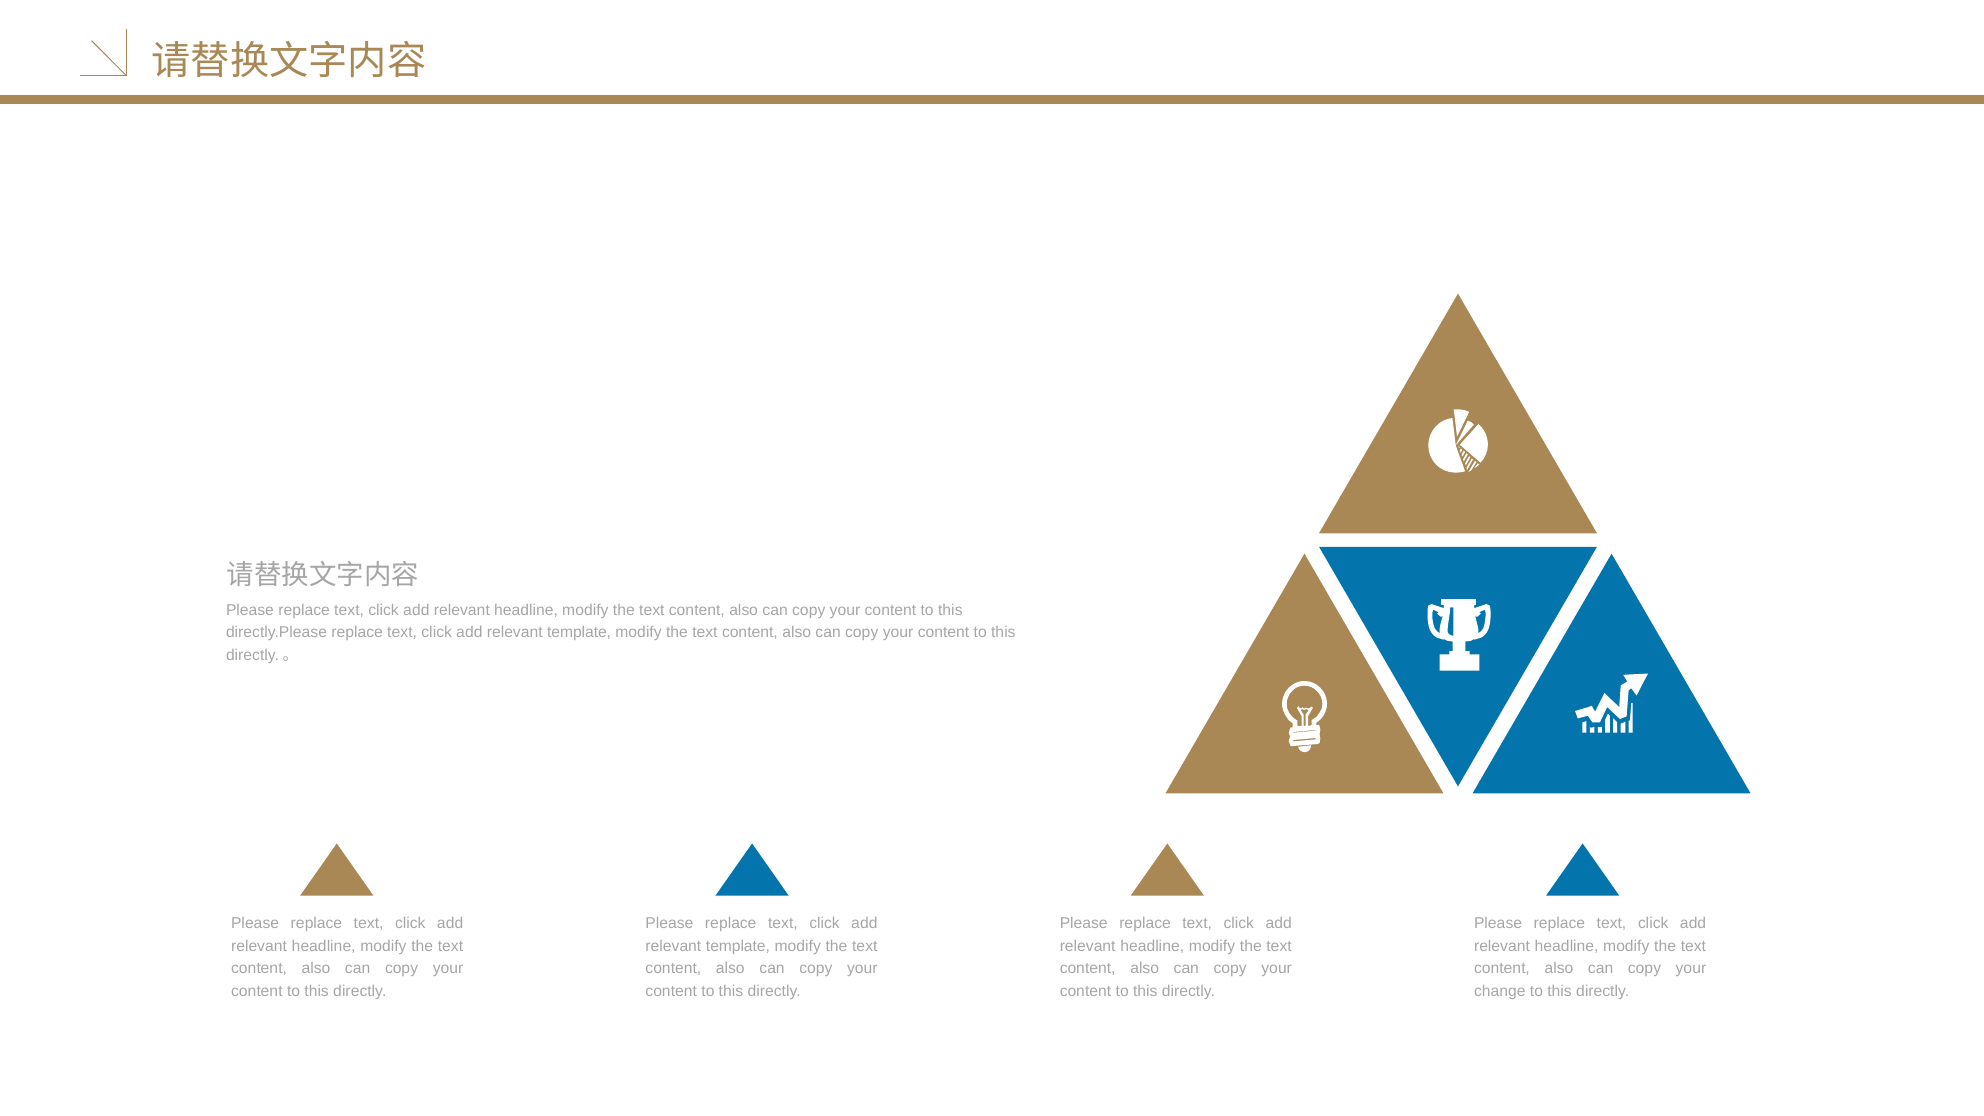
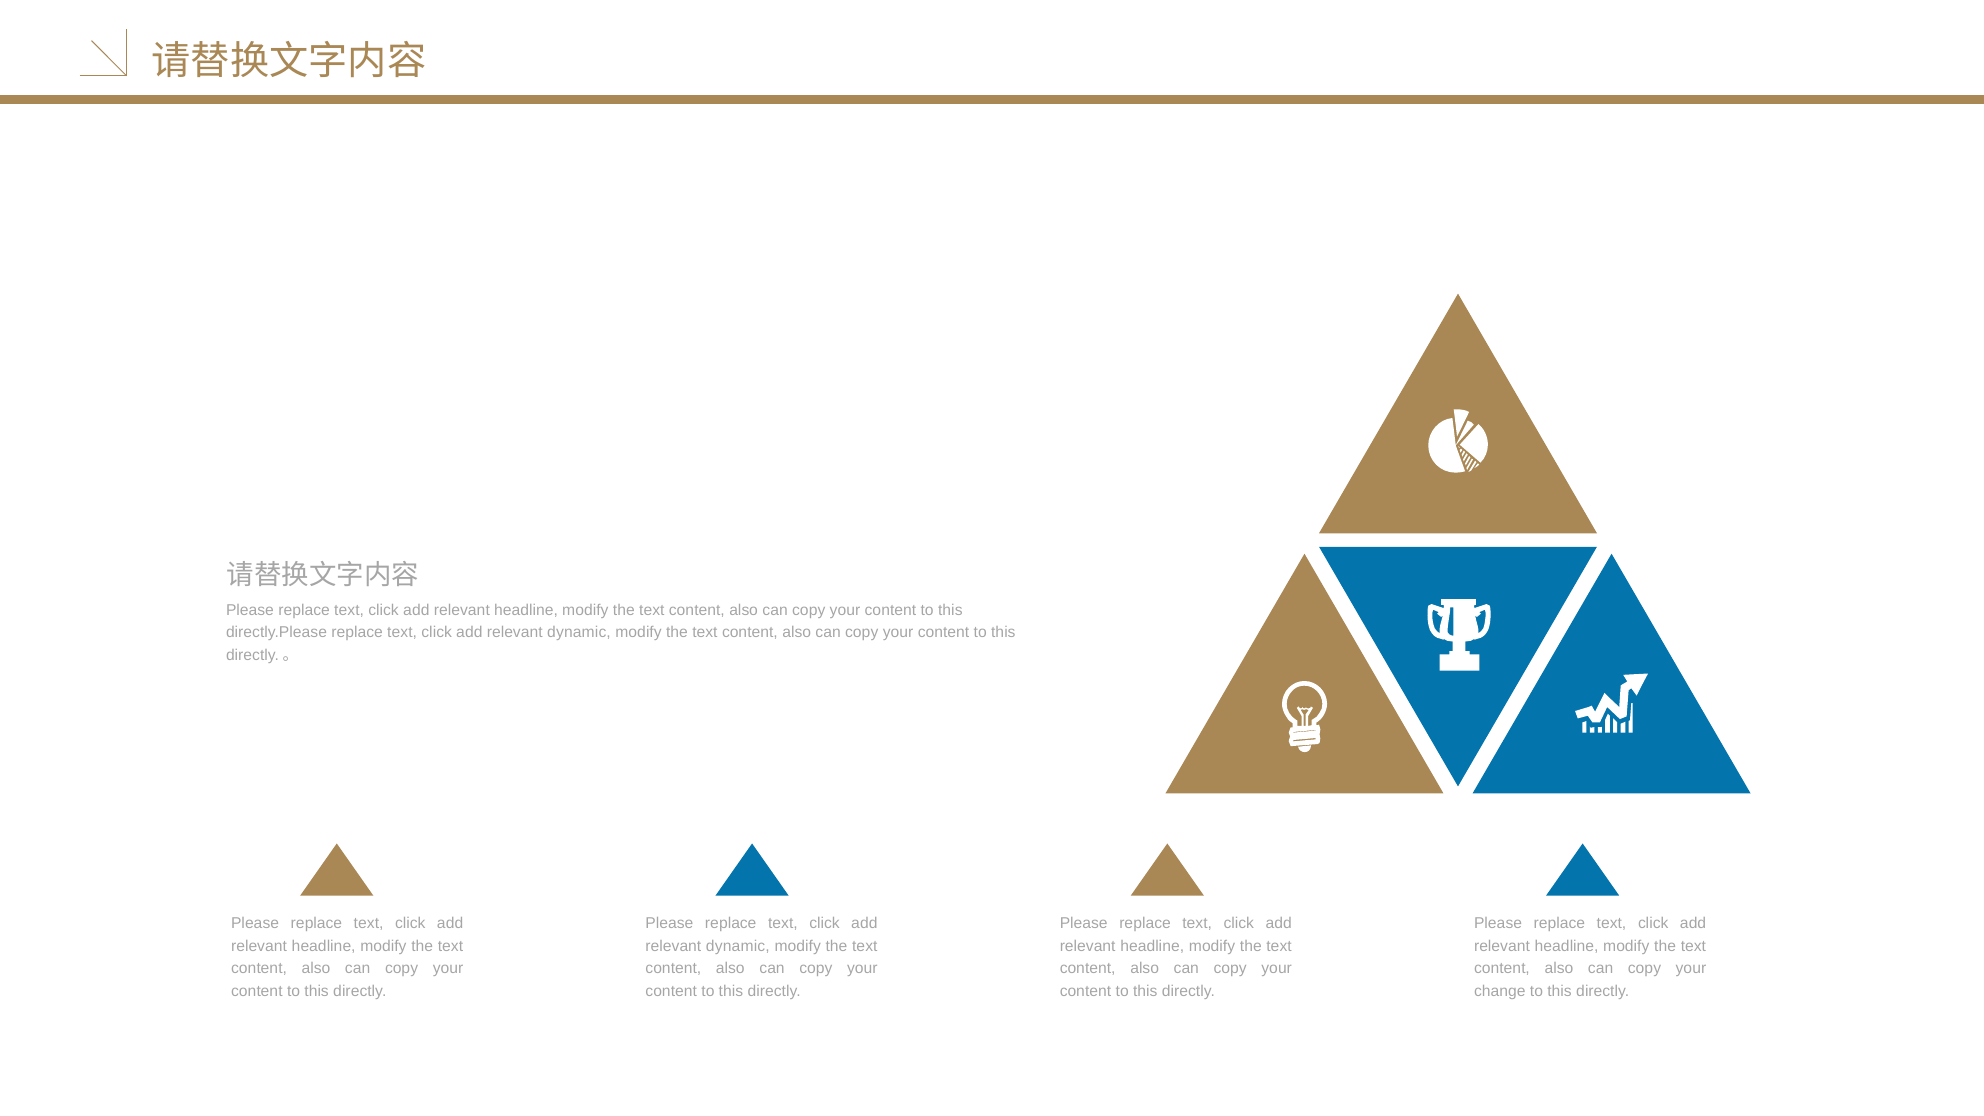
template at (579, 633): template -> dynamic
template at (738, 946): template -> dynamic
